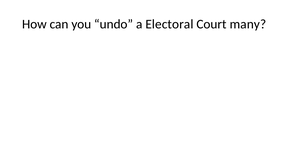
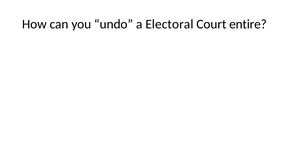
many: many -> entire
